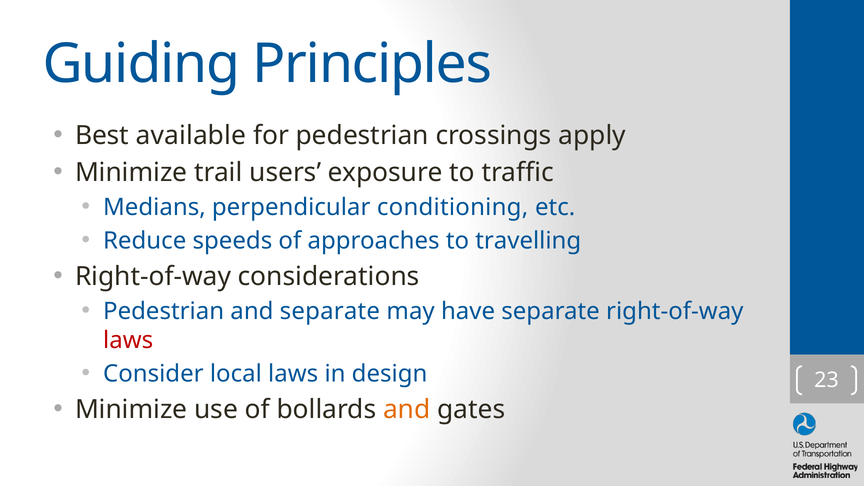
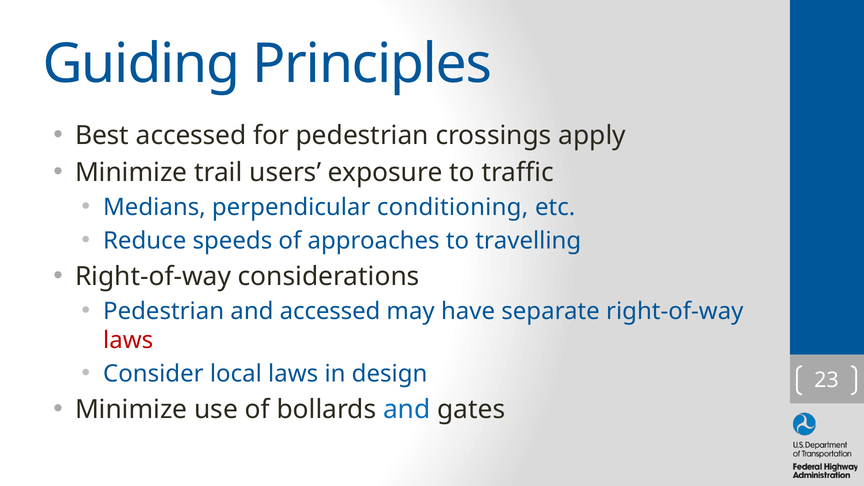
Best available: available -> accessed
and separate: separate -> accessed
and at (407, 409) colour: orange -> blue
